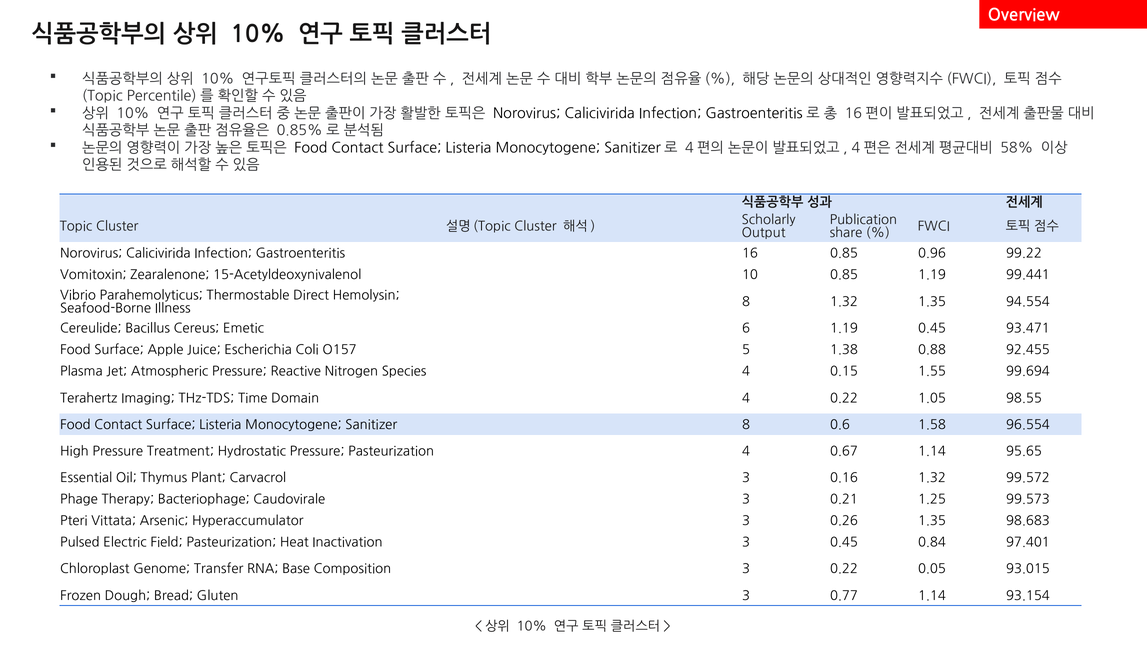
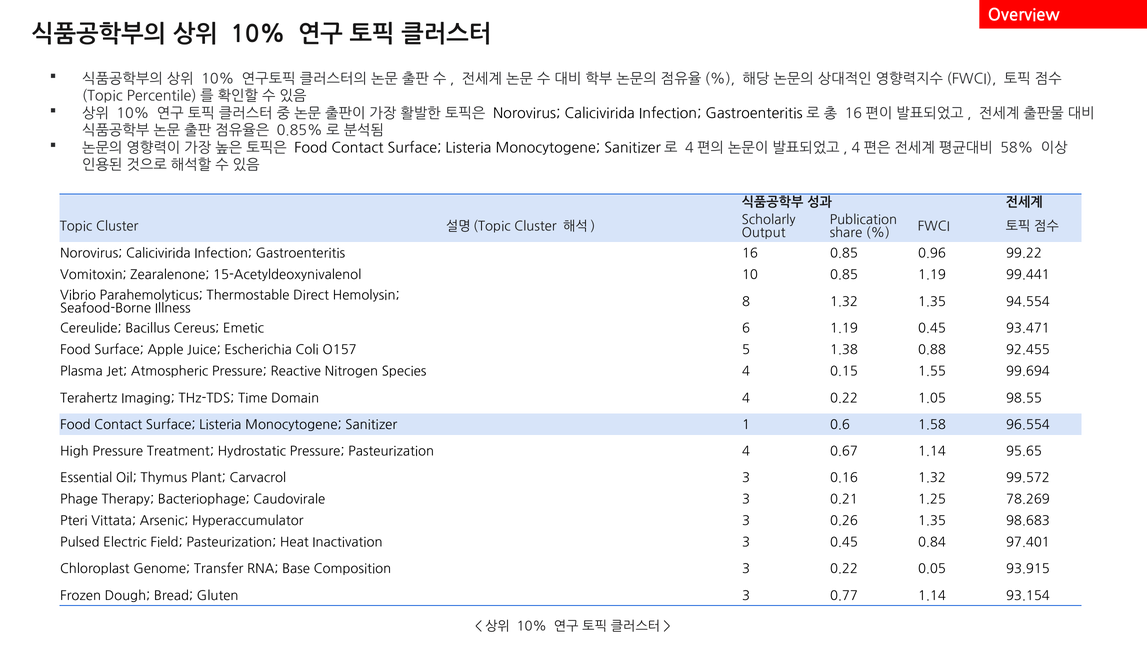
Sanitizer 8: 8 -> 1
99.573: 99.573 -> 78.269
93.015: 93.015 -> 93.915
